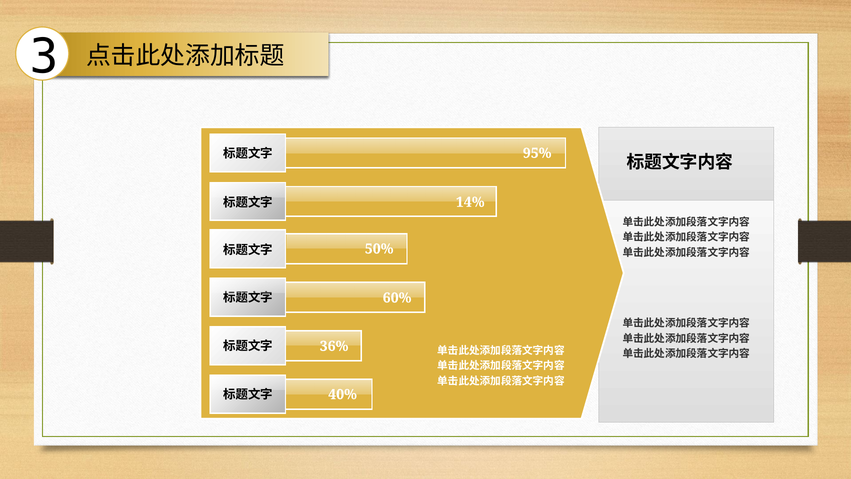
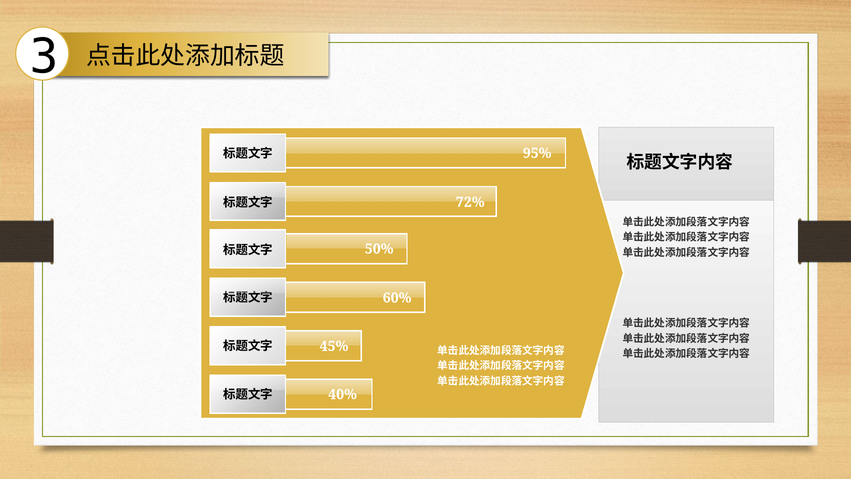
14%: 14% -> 72%
36%: 36% -> 45%
